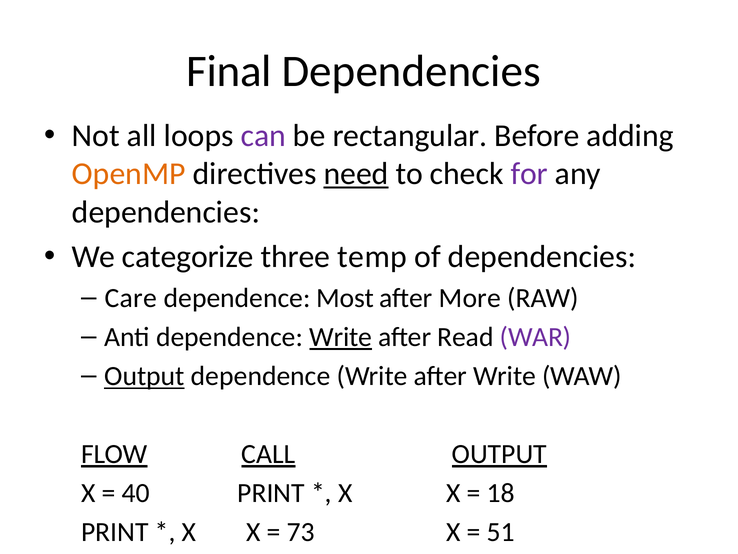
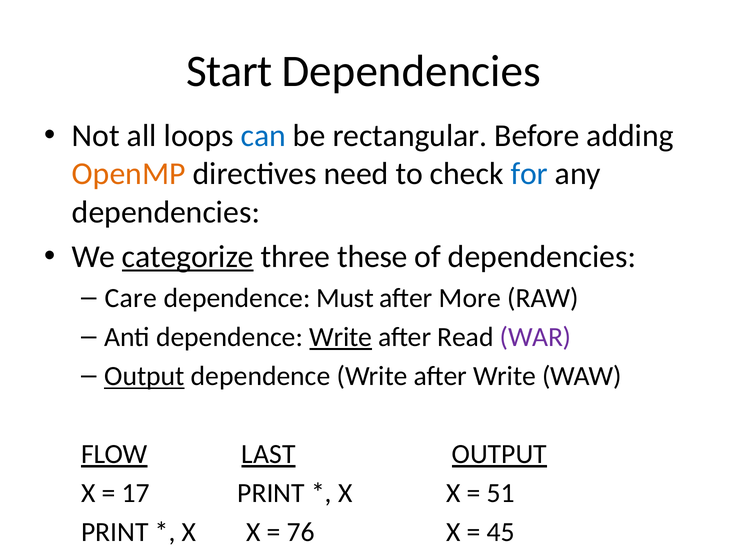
Final: Final -> Start
can colour: purple -> blue
need underline: present -> none
for colour: purple -> blue
categorize underline: none -> present
temp: temp -> these
Most: Most -> Must
CALL: CALL -> LAST
40: 40 -> 17
18: 18 -> 51
73: 73 -> 76
51: 51 -> 45
